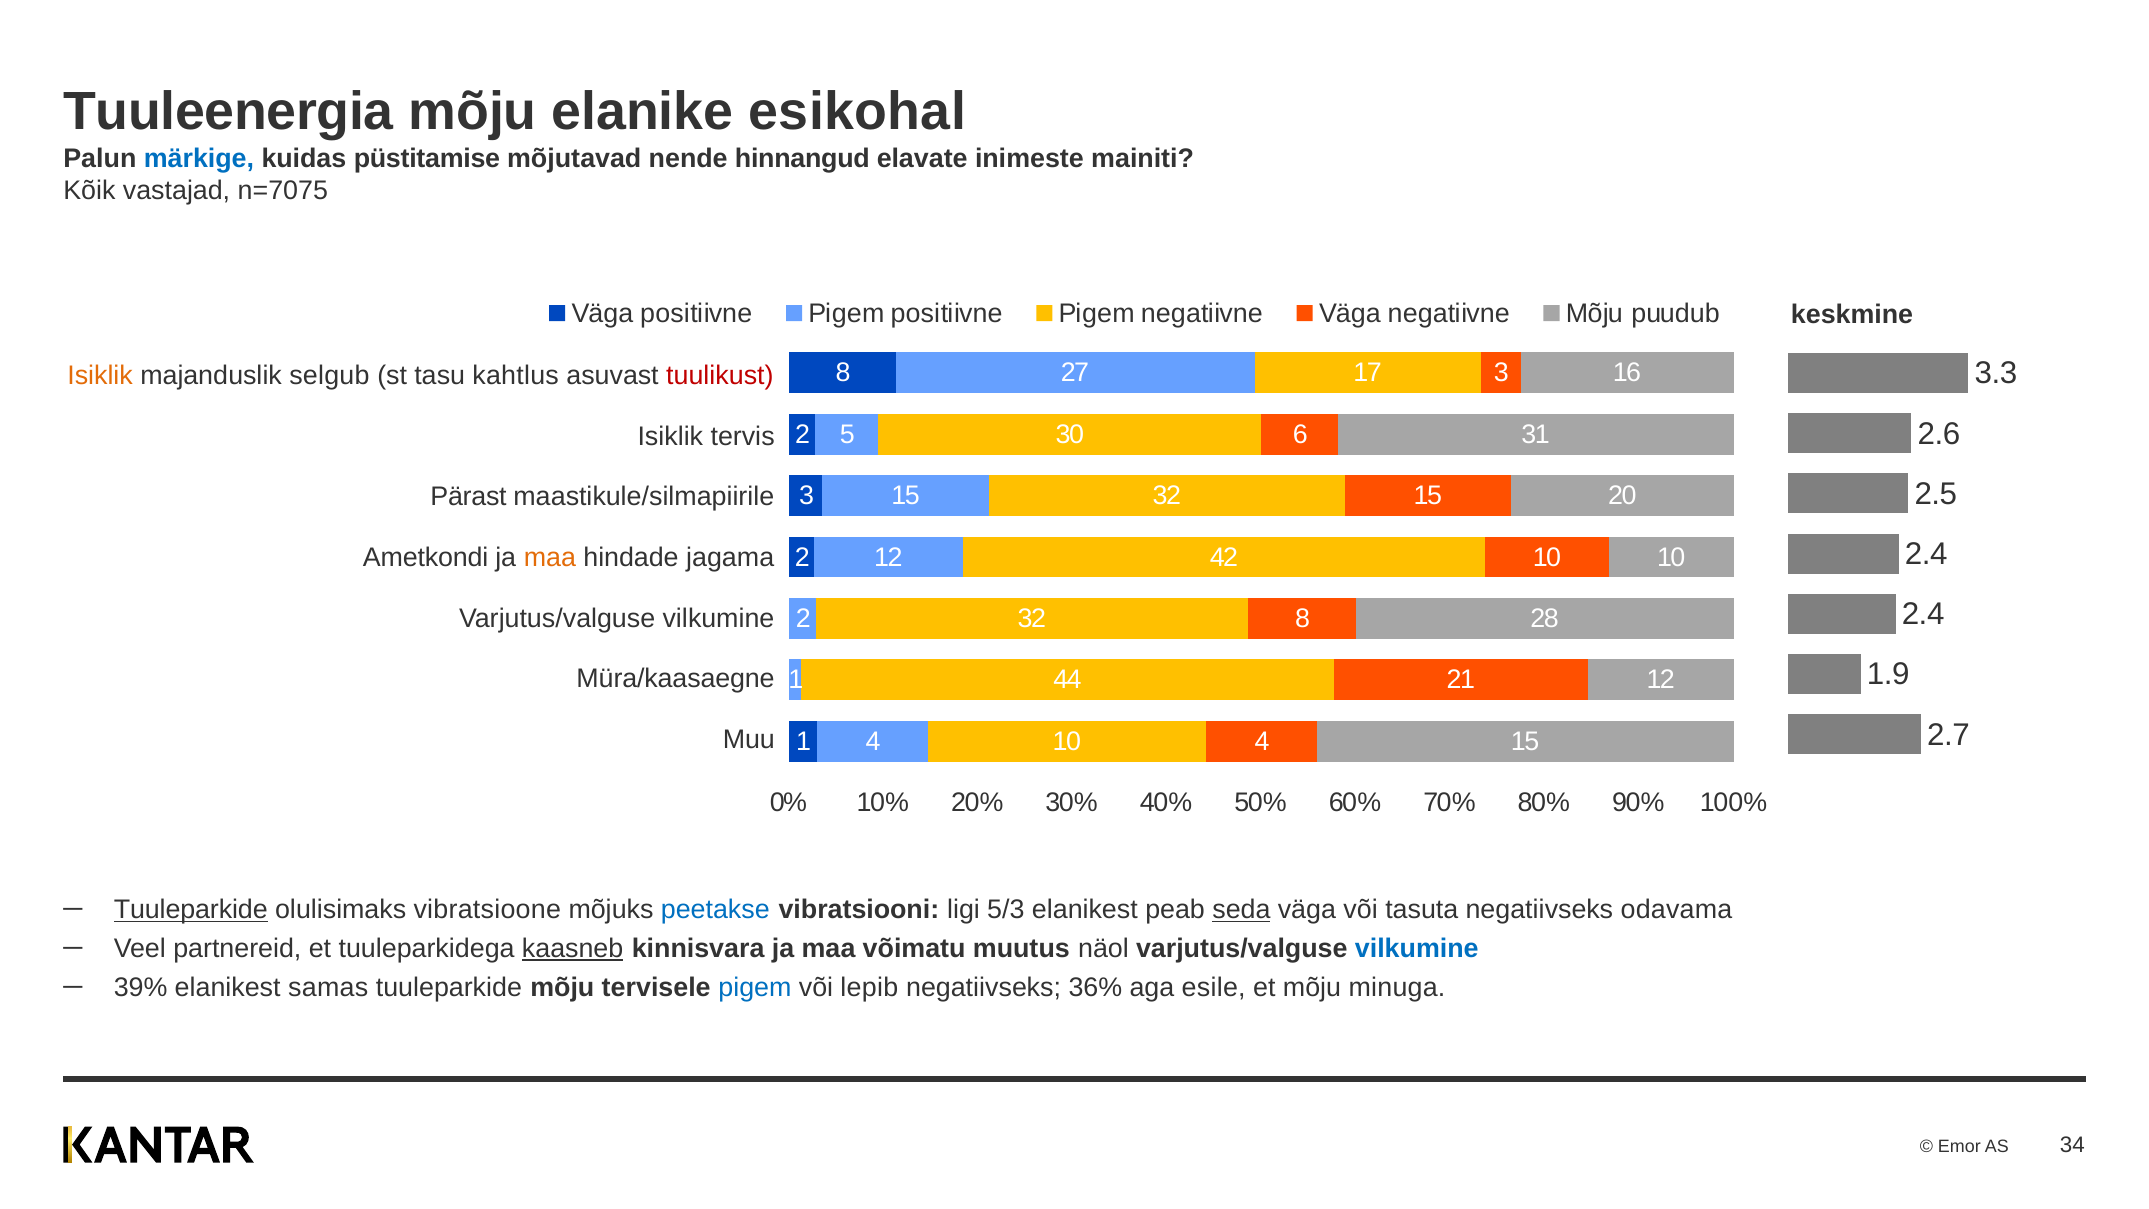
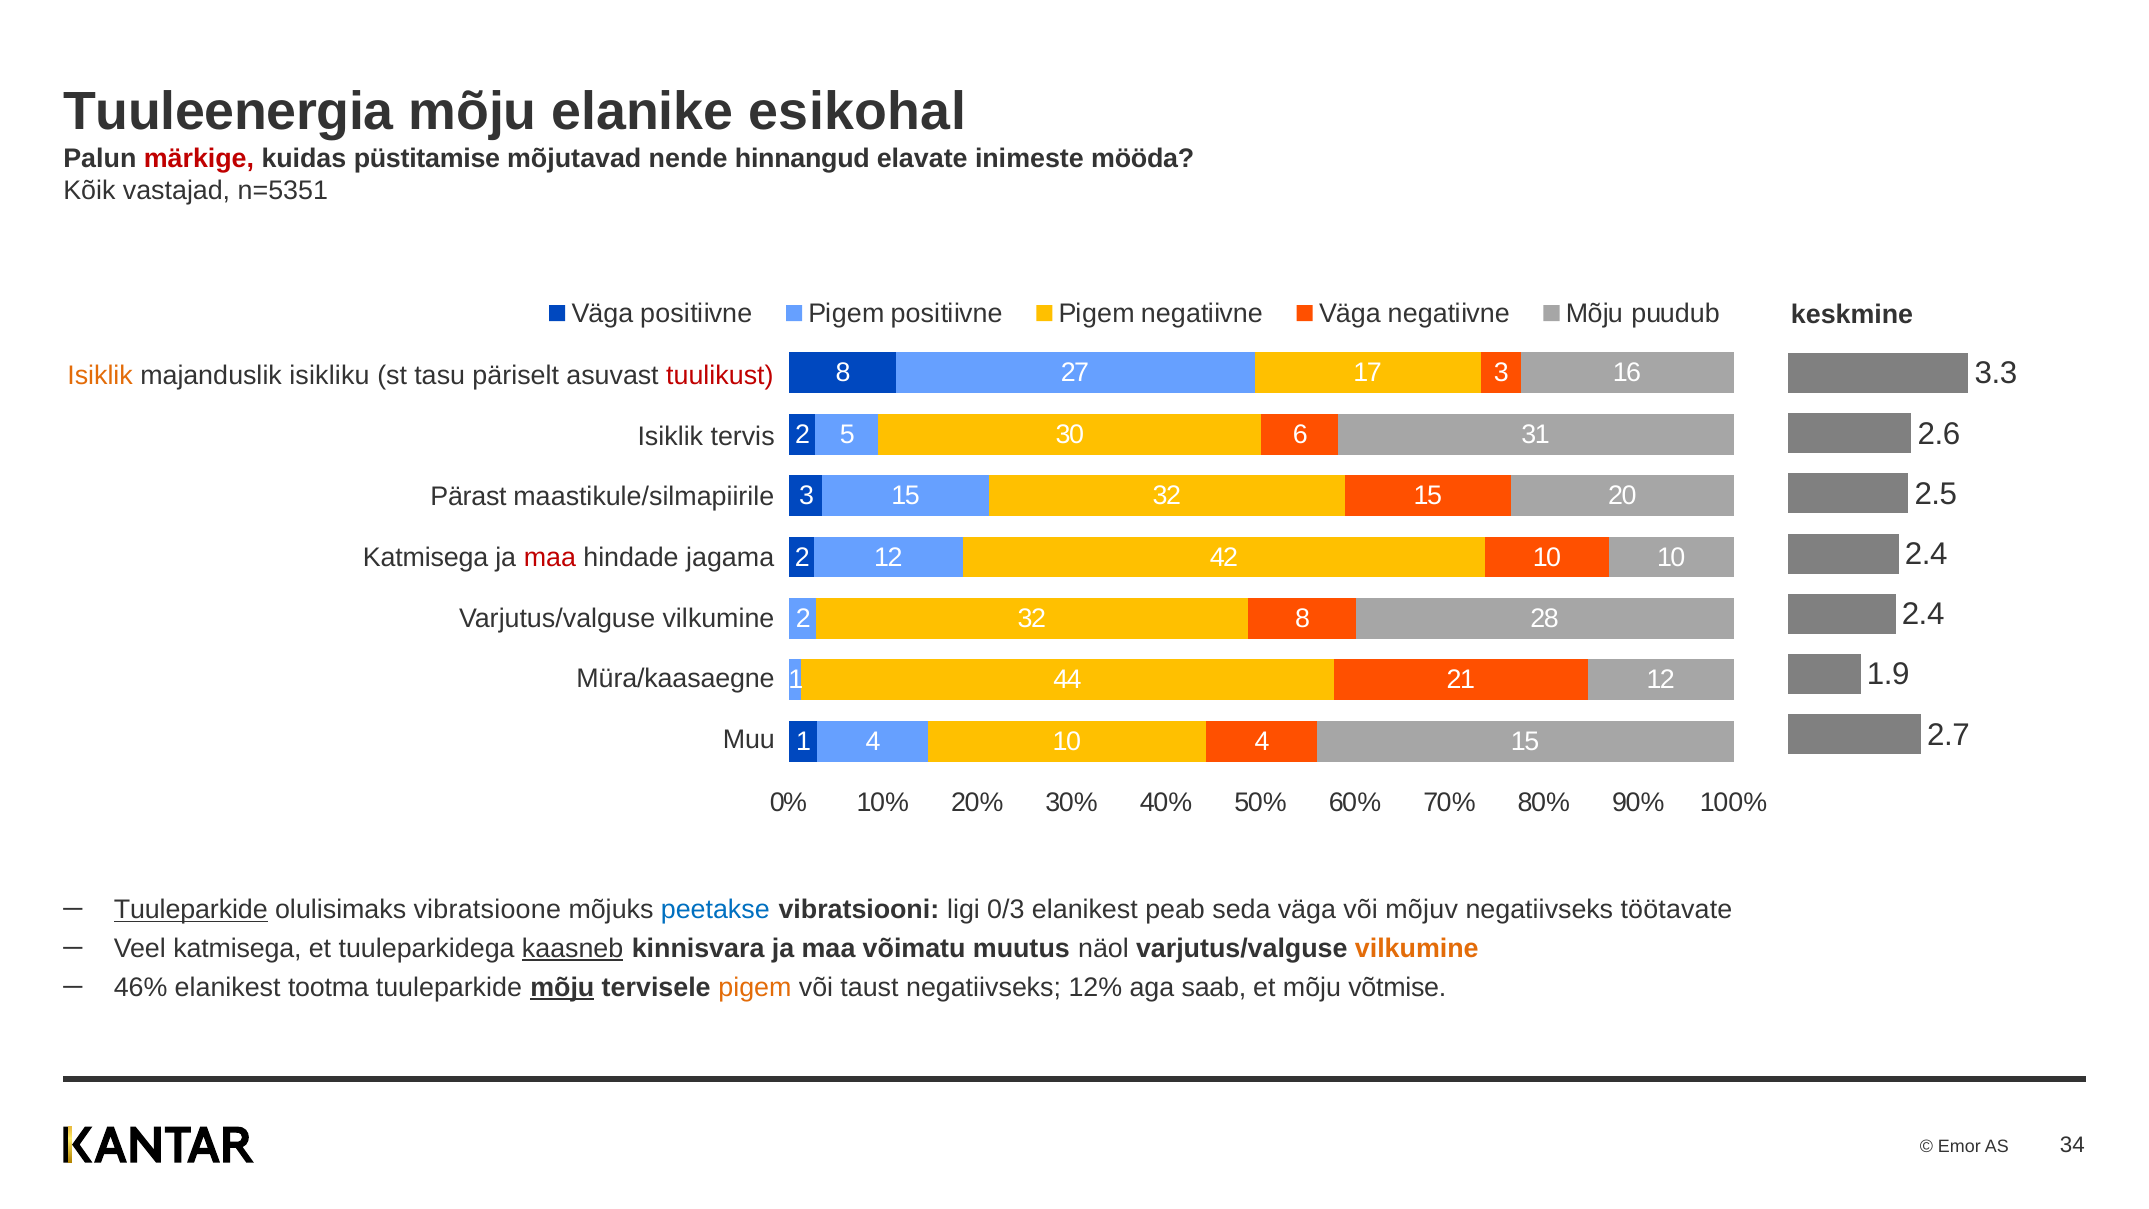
märkige colour: blue -> red
mainiti: mainiti -> mööda
n=7075: n=7075 -> n=5351
selgub: selgub -> isikliku
kahtlus: kahtlus -> päriselt
Ametkondi at (426, 558): Ametkondi -> Katmisega
maa at (550, 558) colour: orange -> red
5/3: 5/3 -> 0/3
seda underline: present -> none
tasuta: tasuta -> mõjuv
odavama: odavama -> töötavate
Veel partnereid: partnereid -> katmisega
vilkumine at (1417, 949) colour: blue -> orange
39%: 39% -> 46%
samas: samas -> tootma
mõju at (562, 988) underline: none -> present
pigem at (755, 988) colour: blue -> orange
lepib: lepib -> taust
36%: 36% -> 12%
esile: esile -> saab
minuga: minuga -> võtmise
